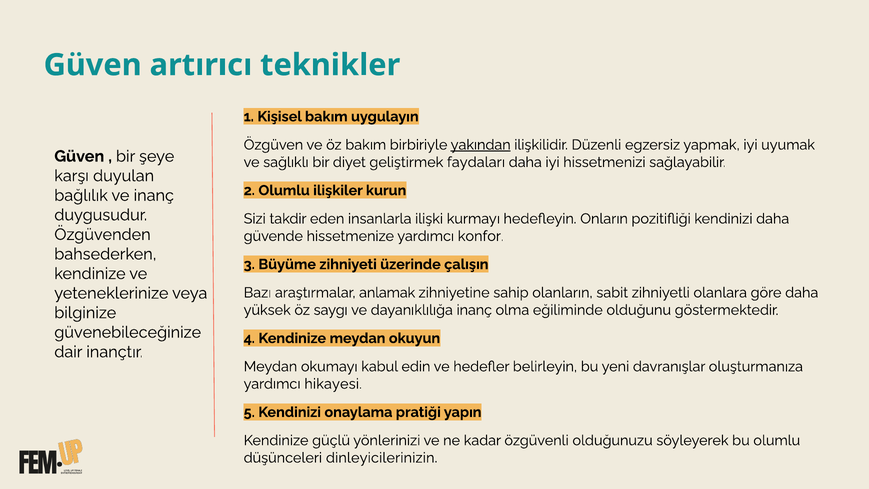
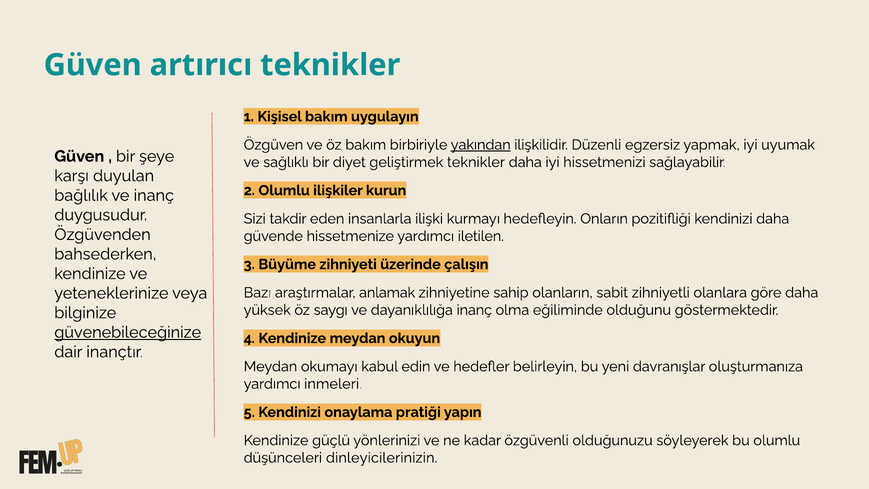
geliştirmek faydaları: faydaları -> teknikler
konfor: konfor -> iletilen
güvenebileceğinize underline: none -> present
hikayesi: hikayesi -> inmeleri
